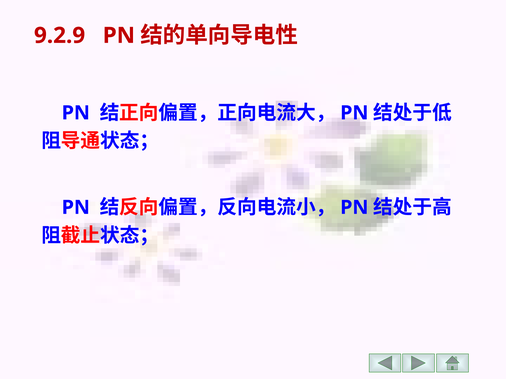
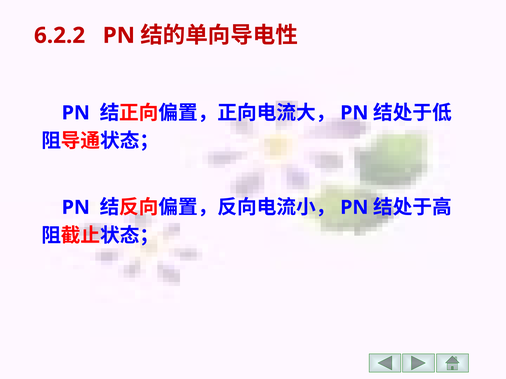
9.2.9: 9.2.9 -> 6.2.2
